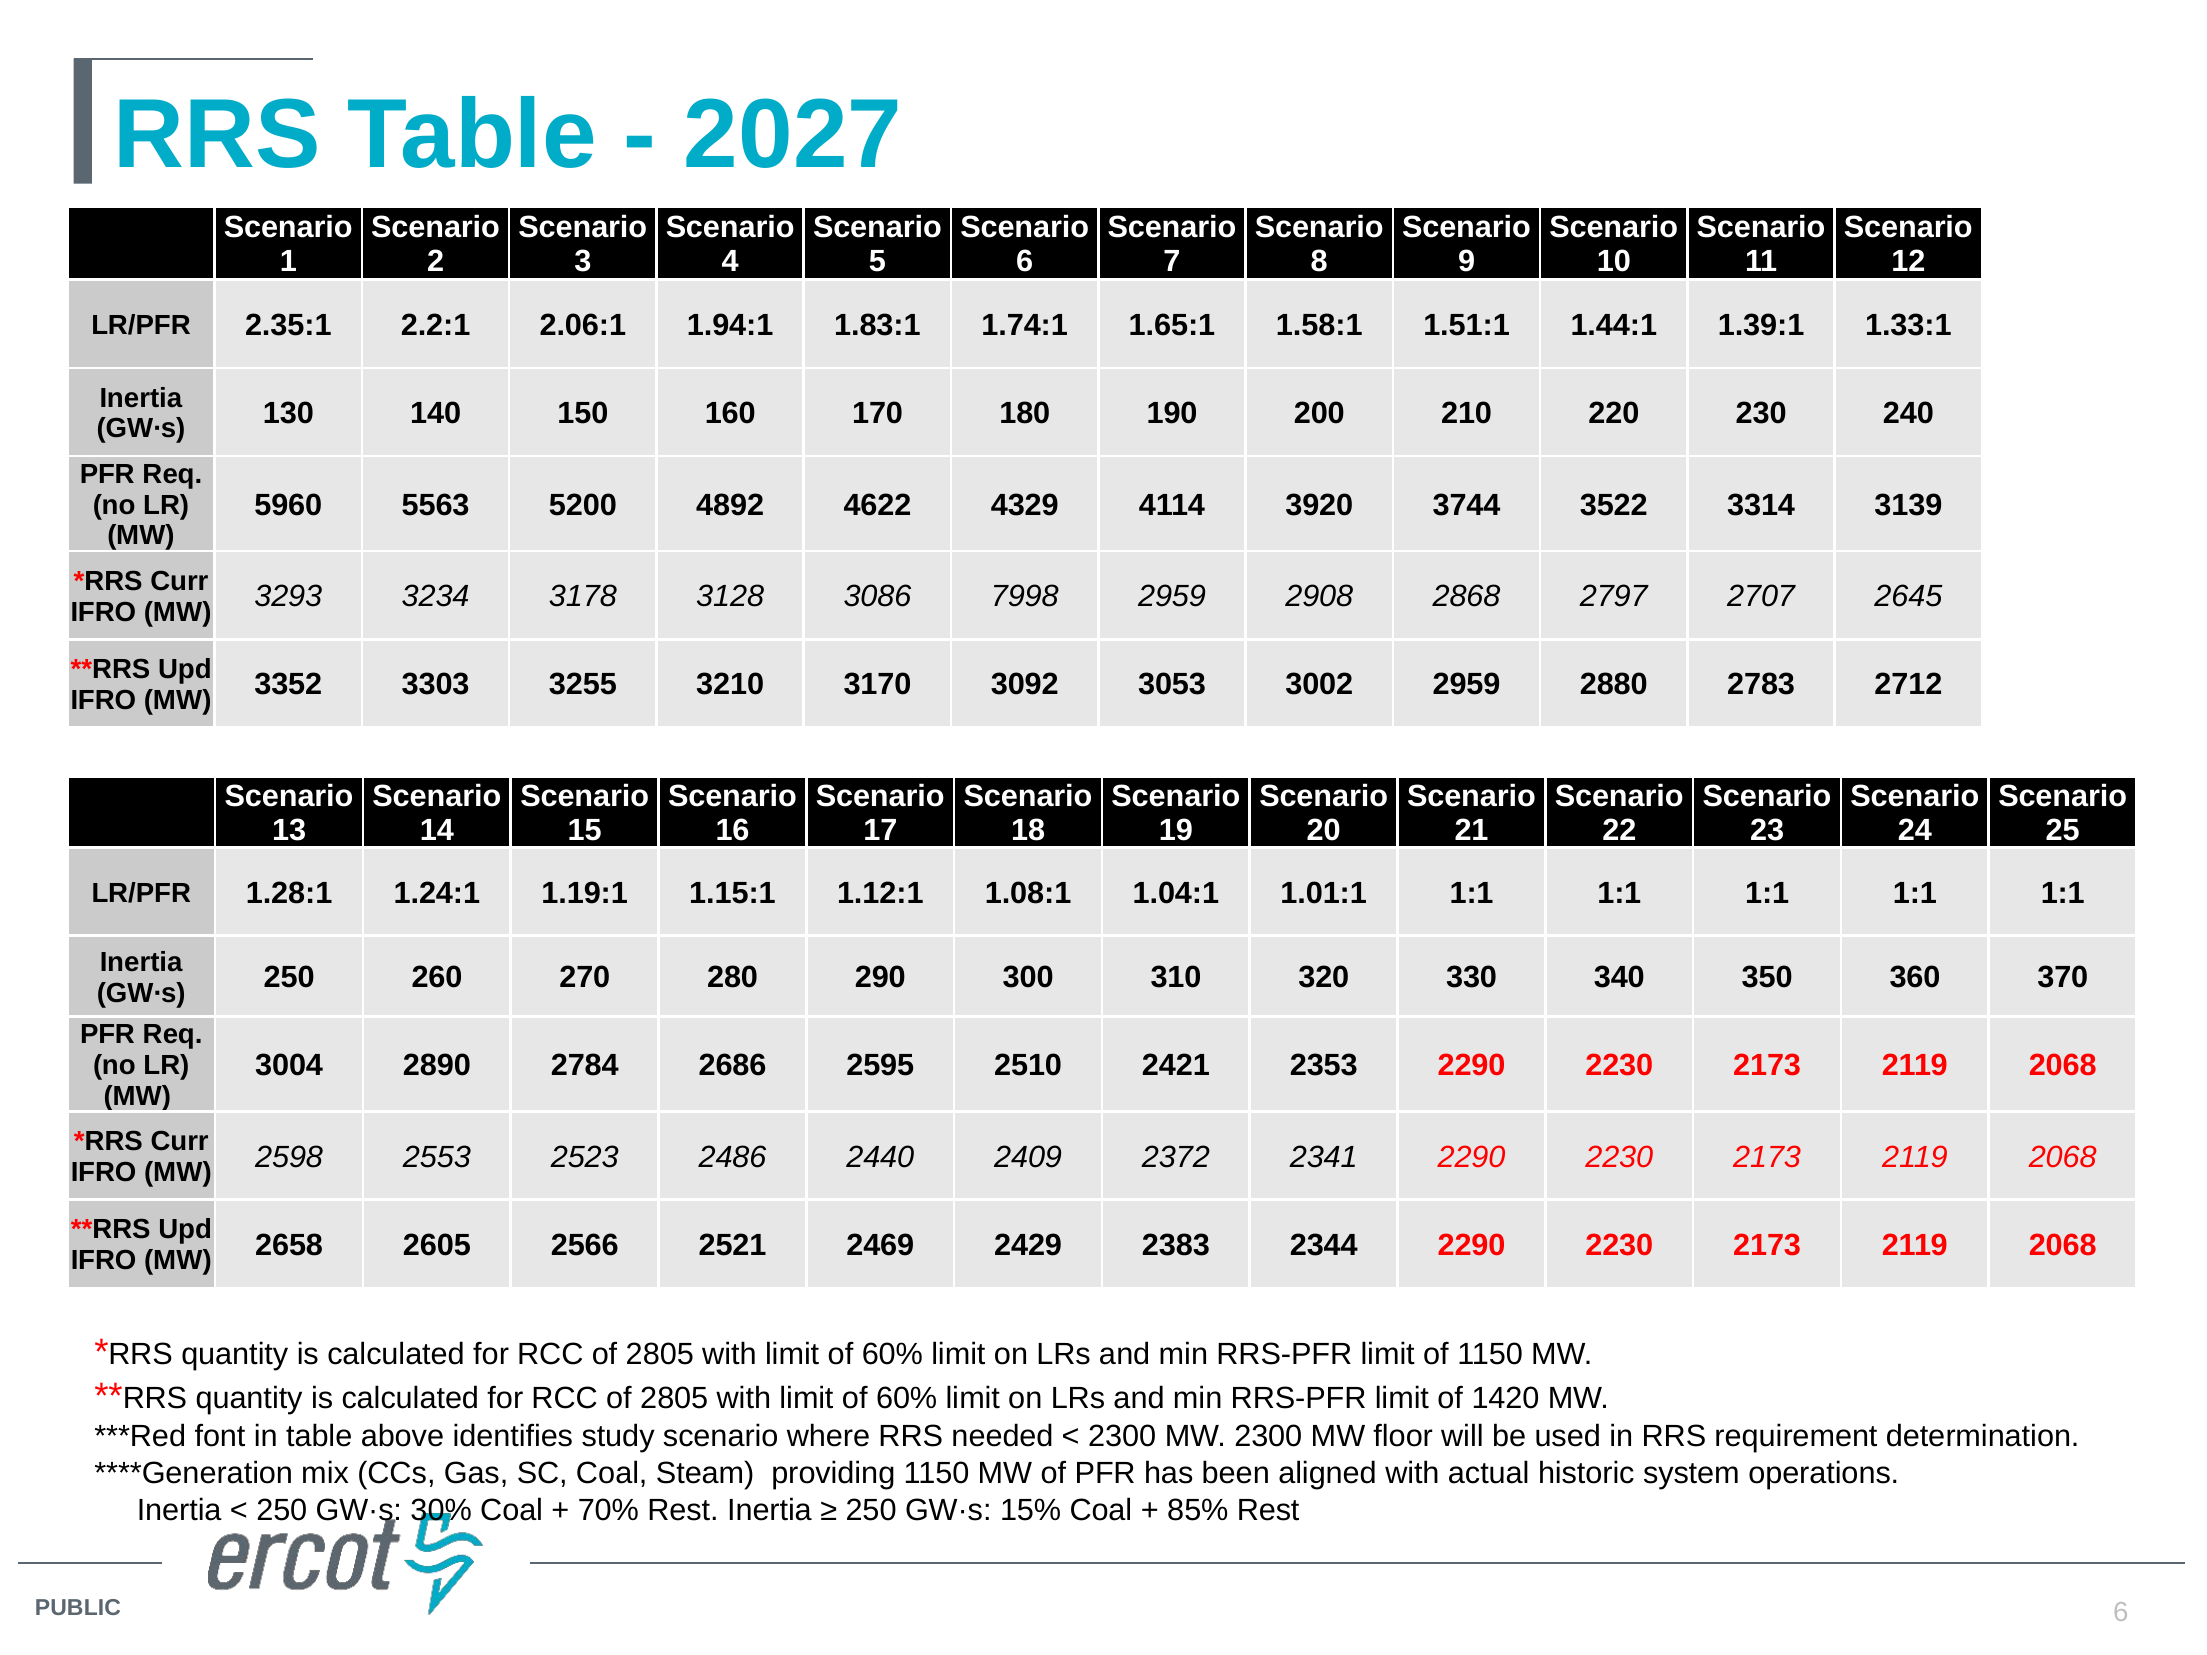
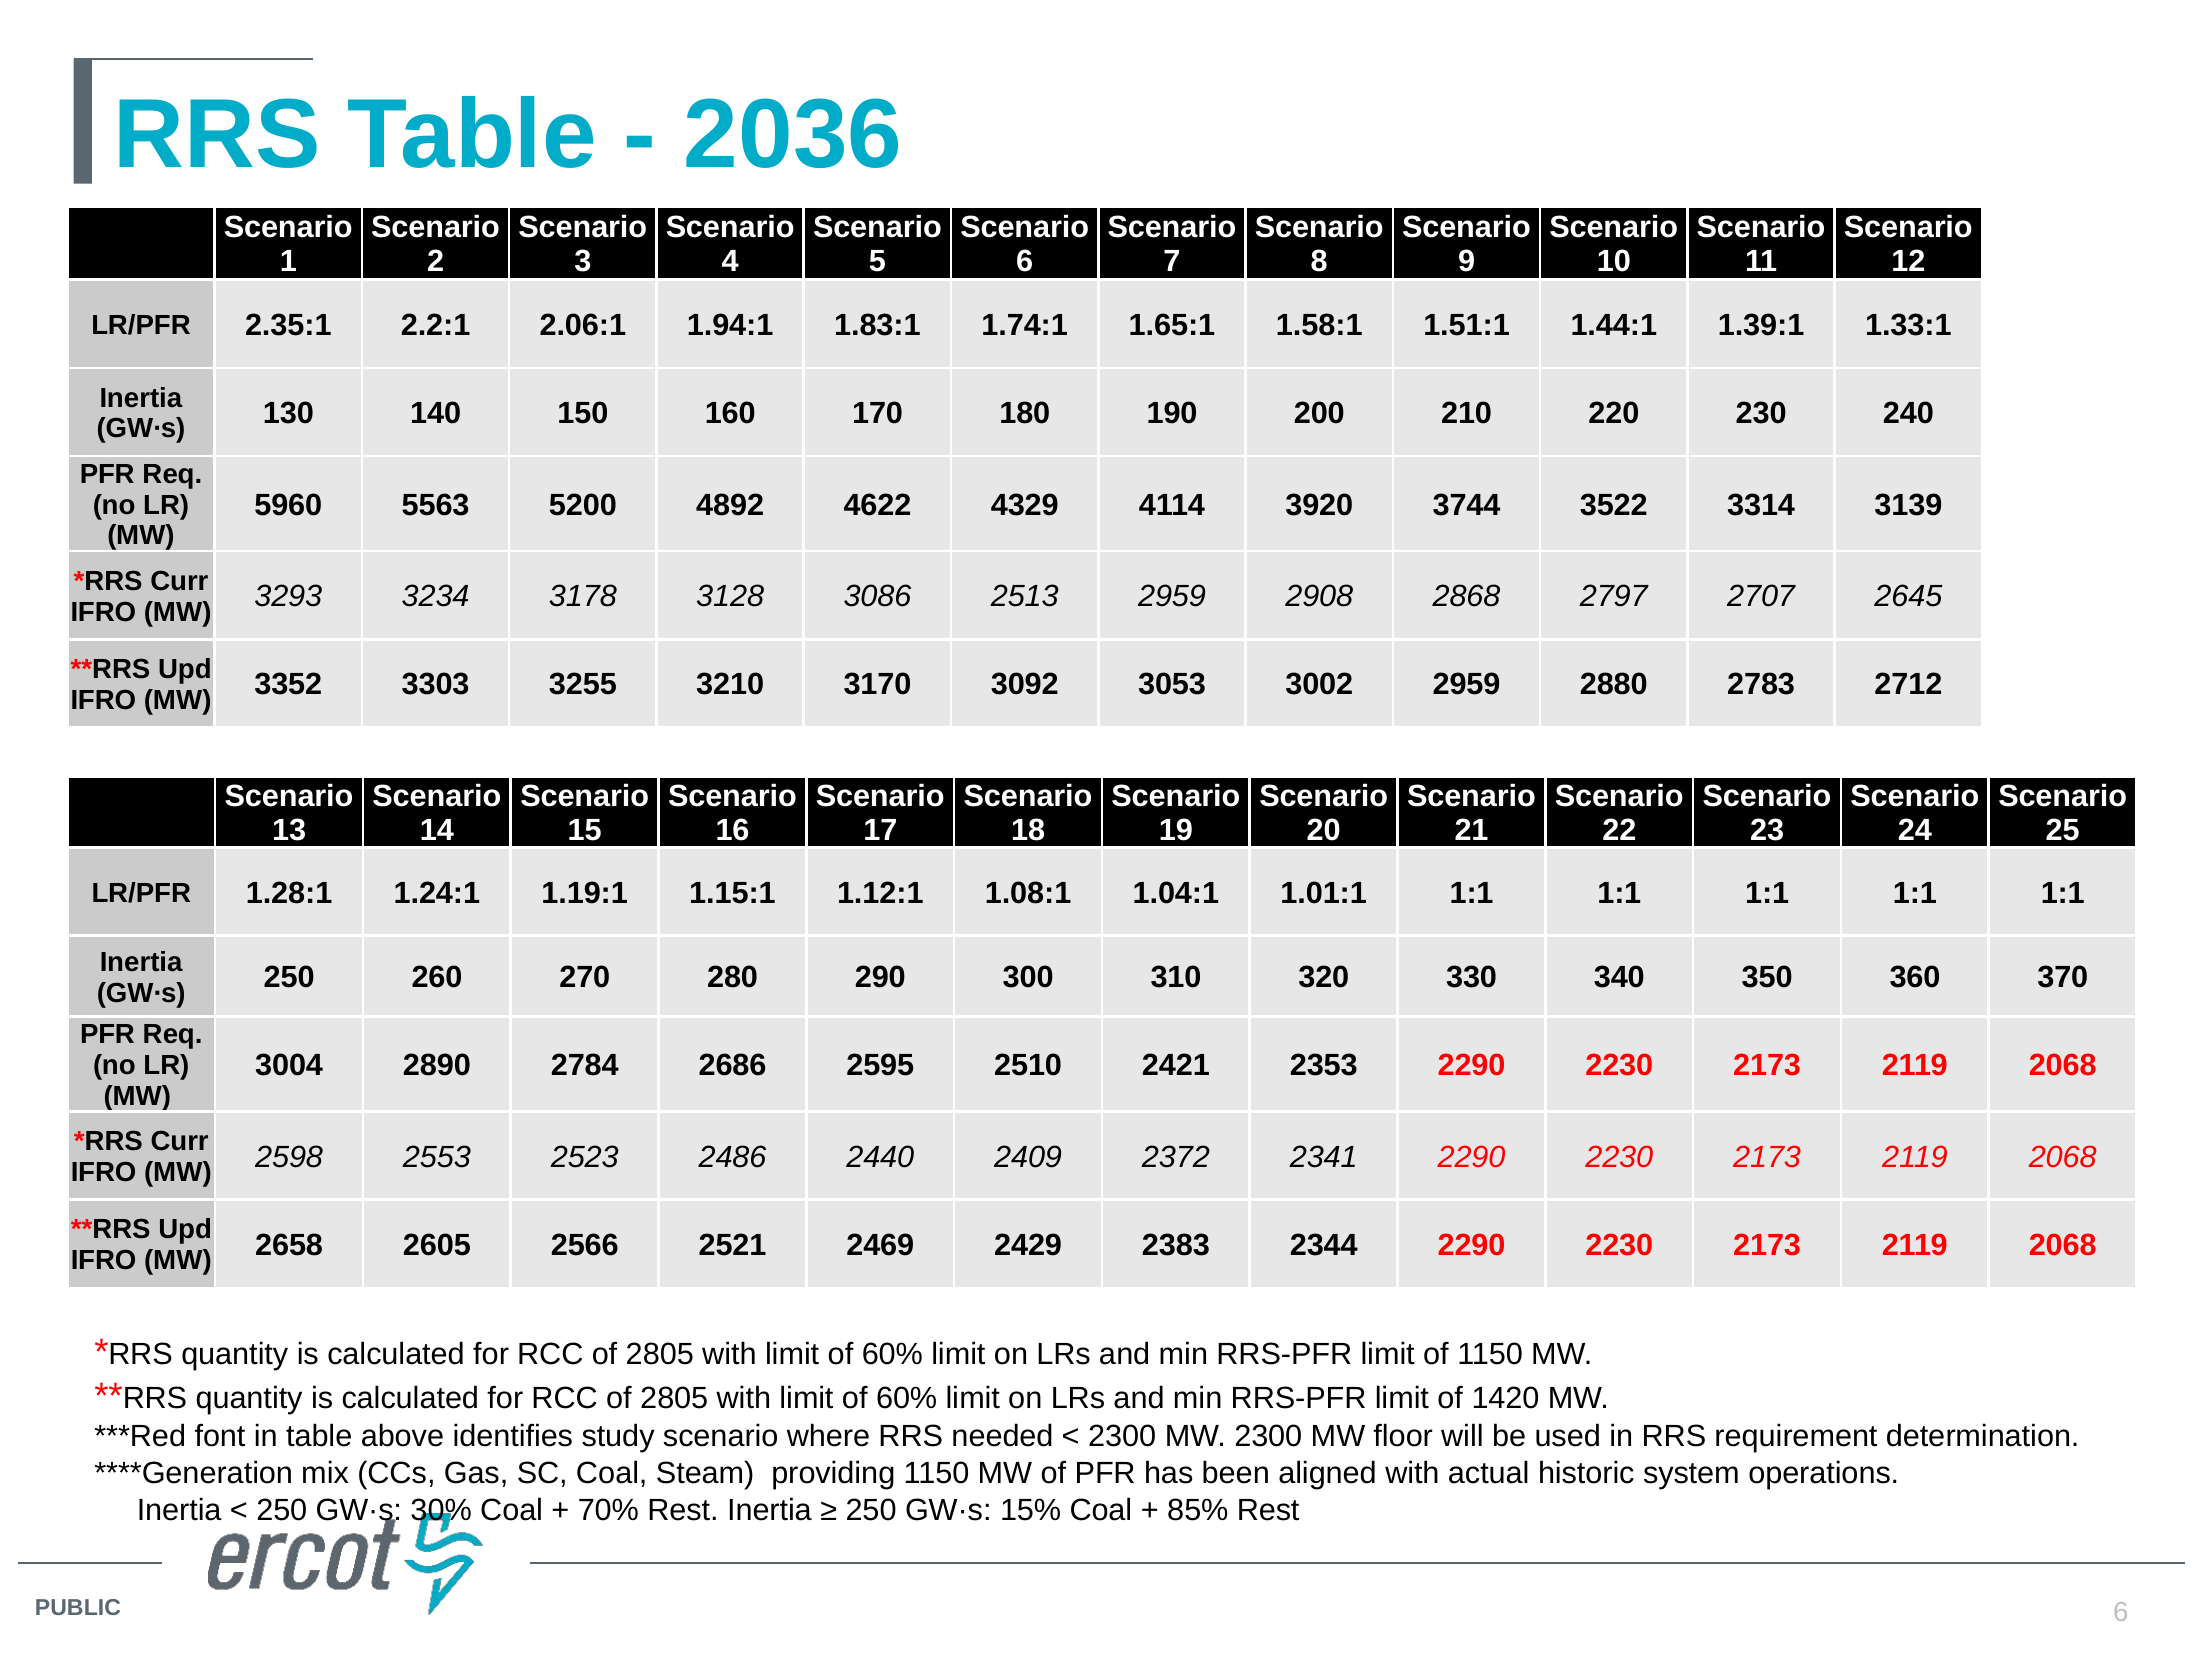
2027: 2027 -> 2036
7998: 7998 -> 2513
